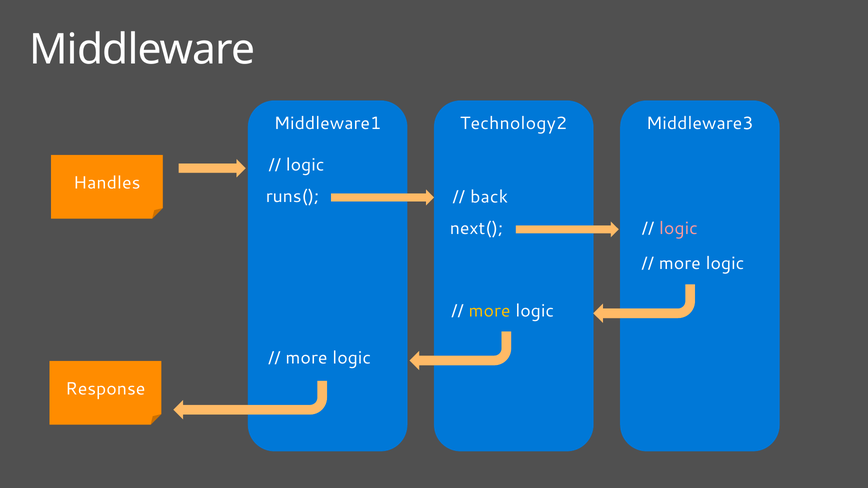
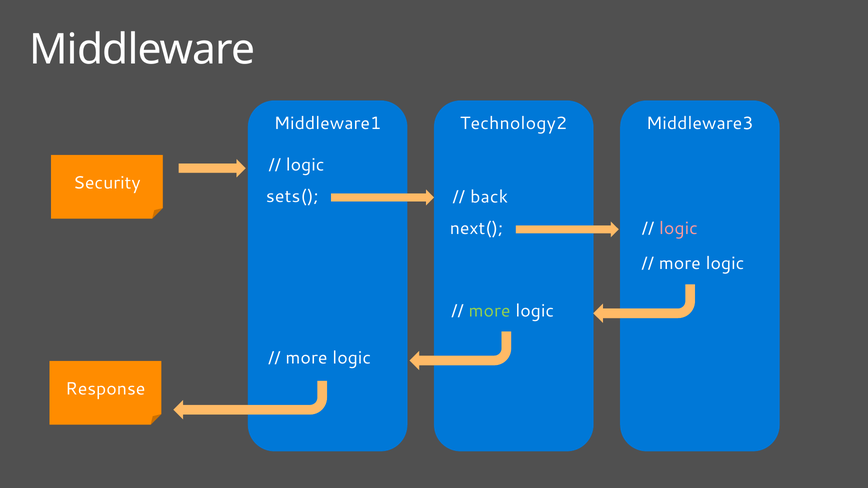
Handles: Handles -> Security
runs(: runs( -> sets(
more at (490, 311) colour: yellow -> light green
